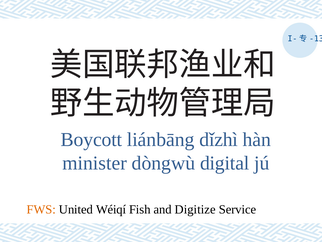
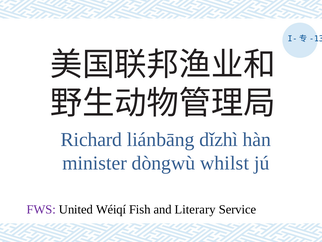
Boycott: Boycott -> Richard
digital: digital -> whilst
FWS colour: orange -> purple
Digitize: Digitize -> Literary
